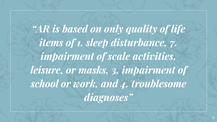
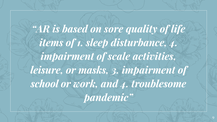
only: only -> sore
disturbance 7: 7 -> 4
diagnoses: diagnoses -> pandemic
